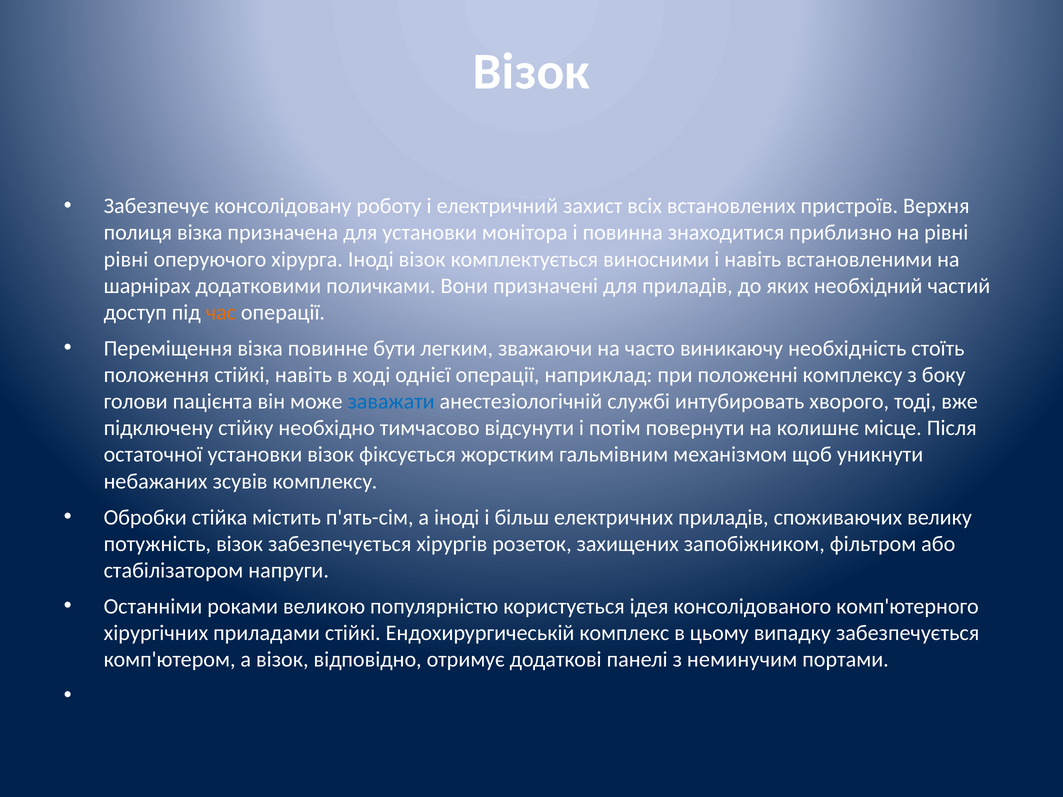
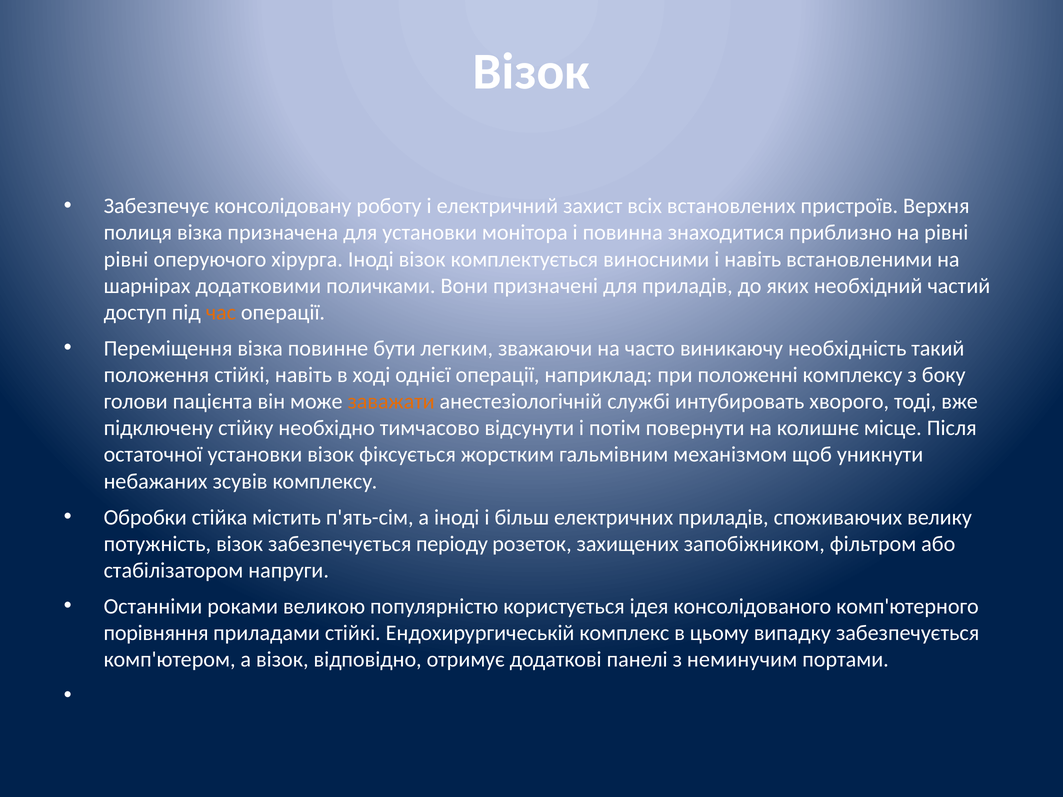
стоїть: стоїть -> такий
заважати colour: blue -> orange
хірургів: хірургів -> періоду
хірургічних: хірургічних -> порівняння
